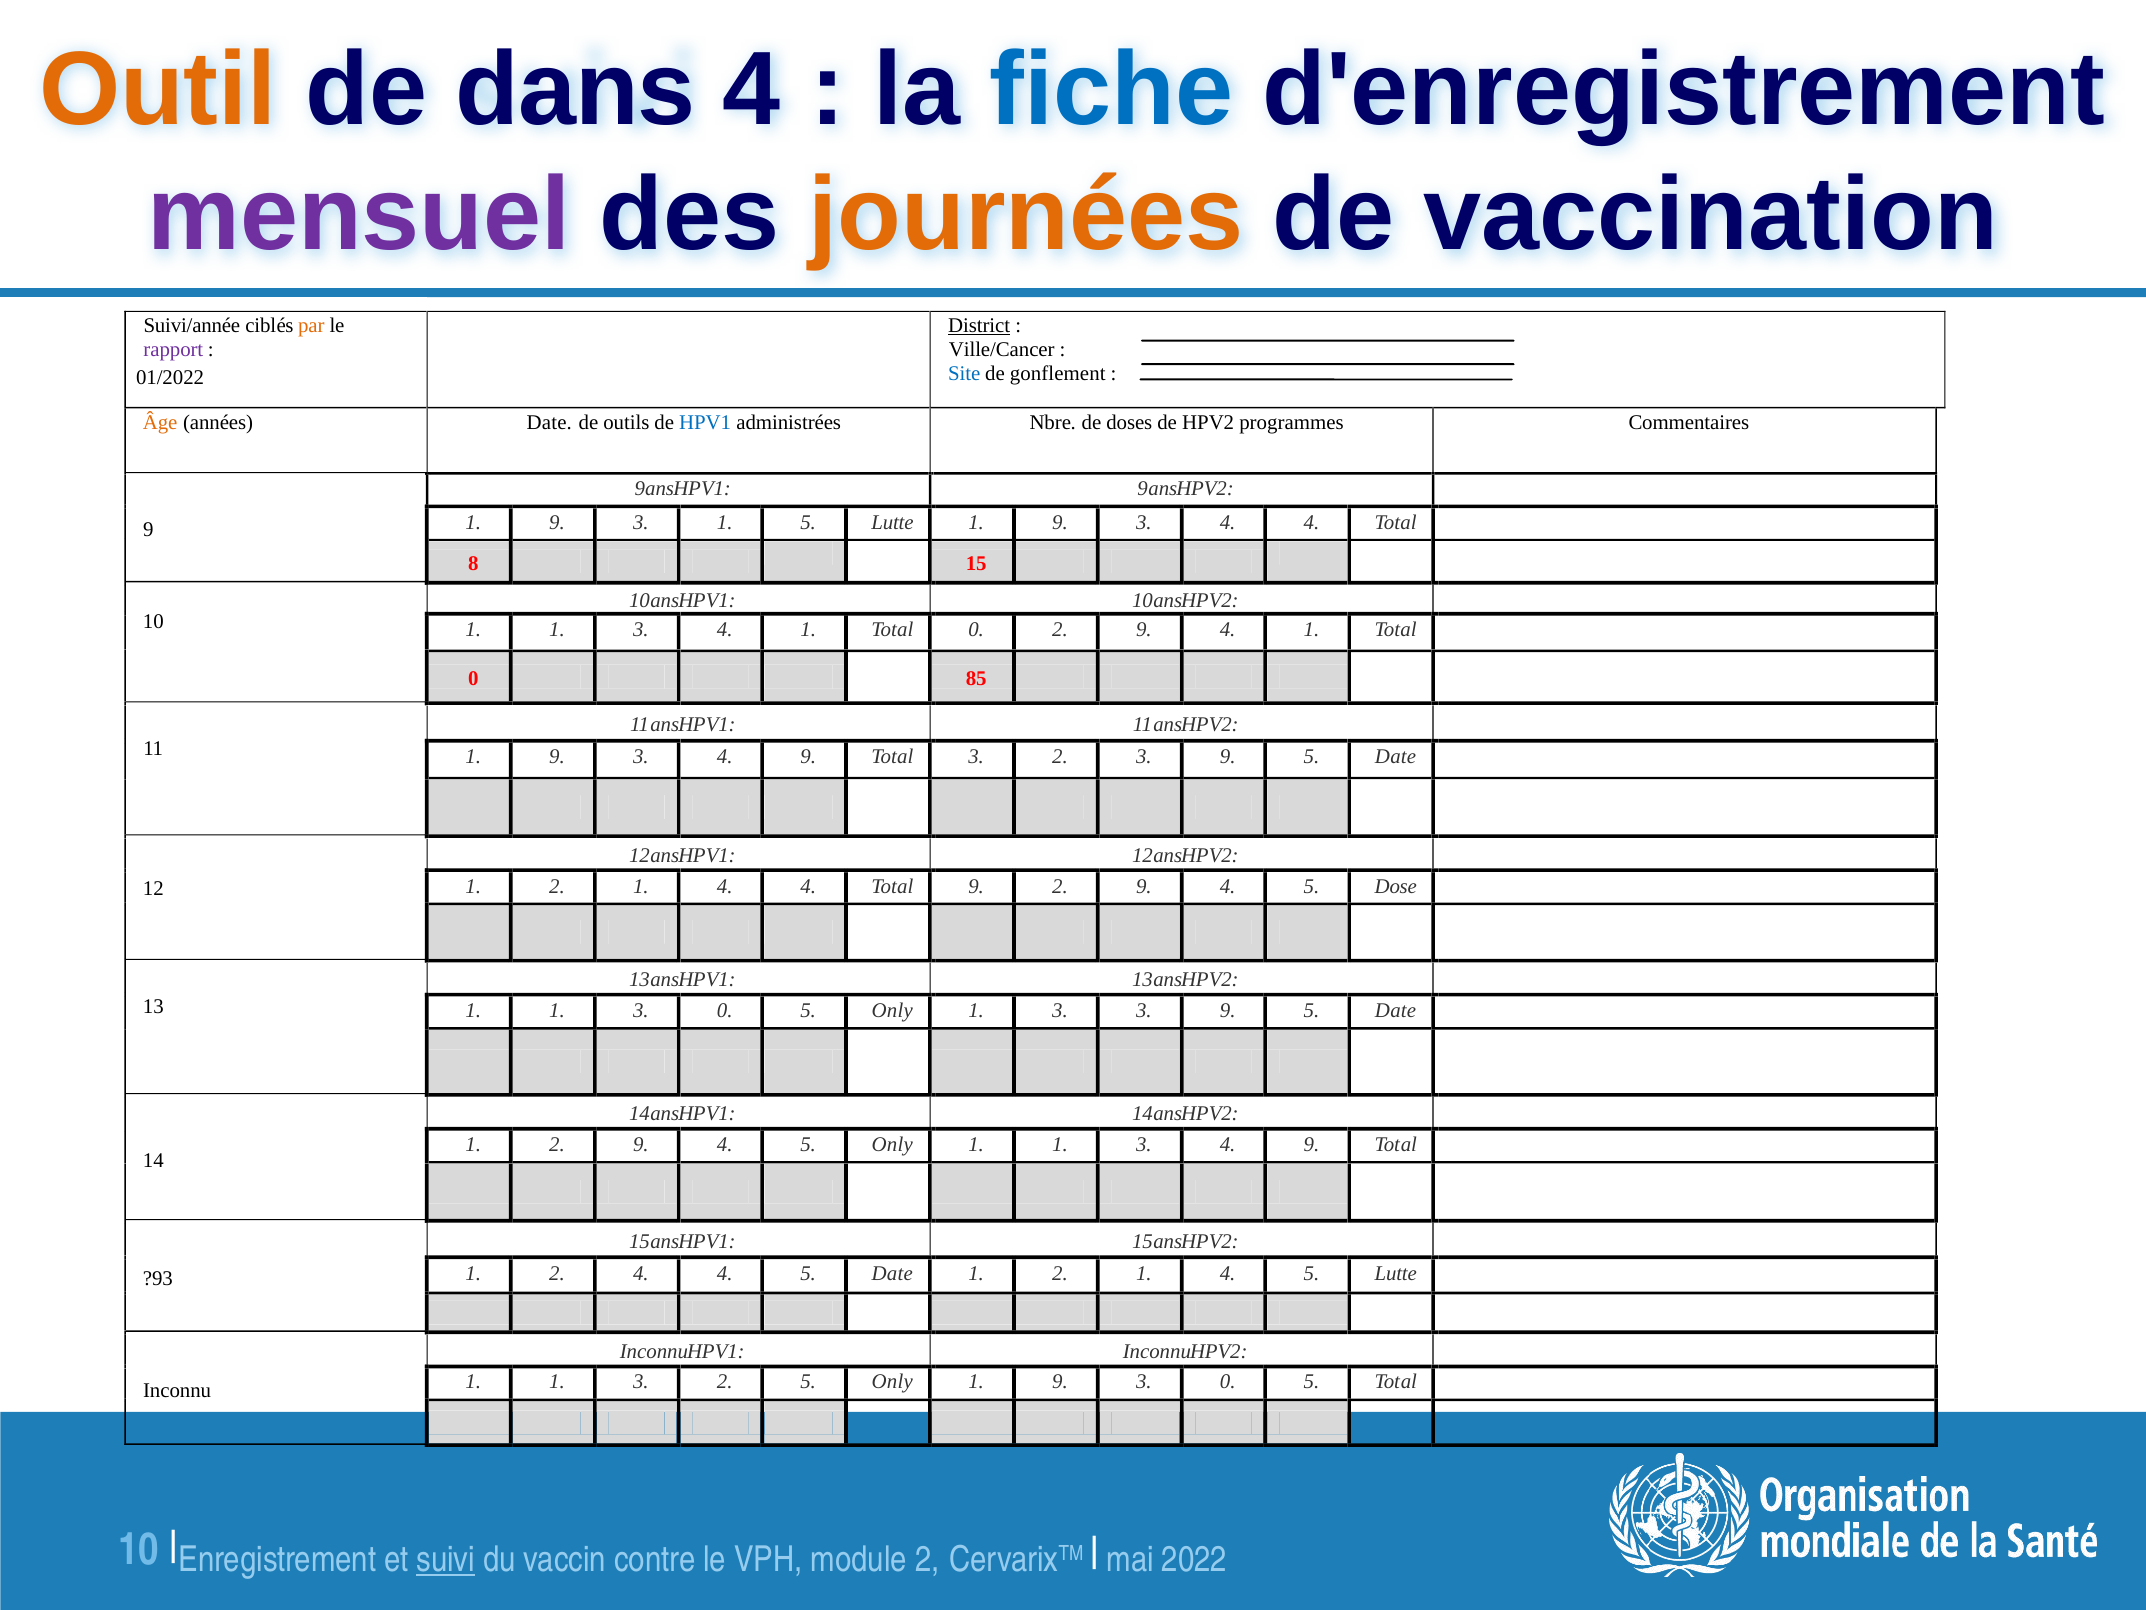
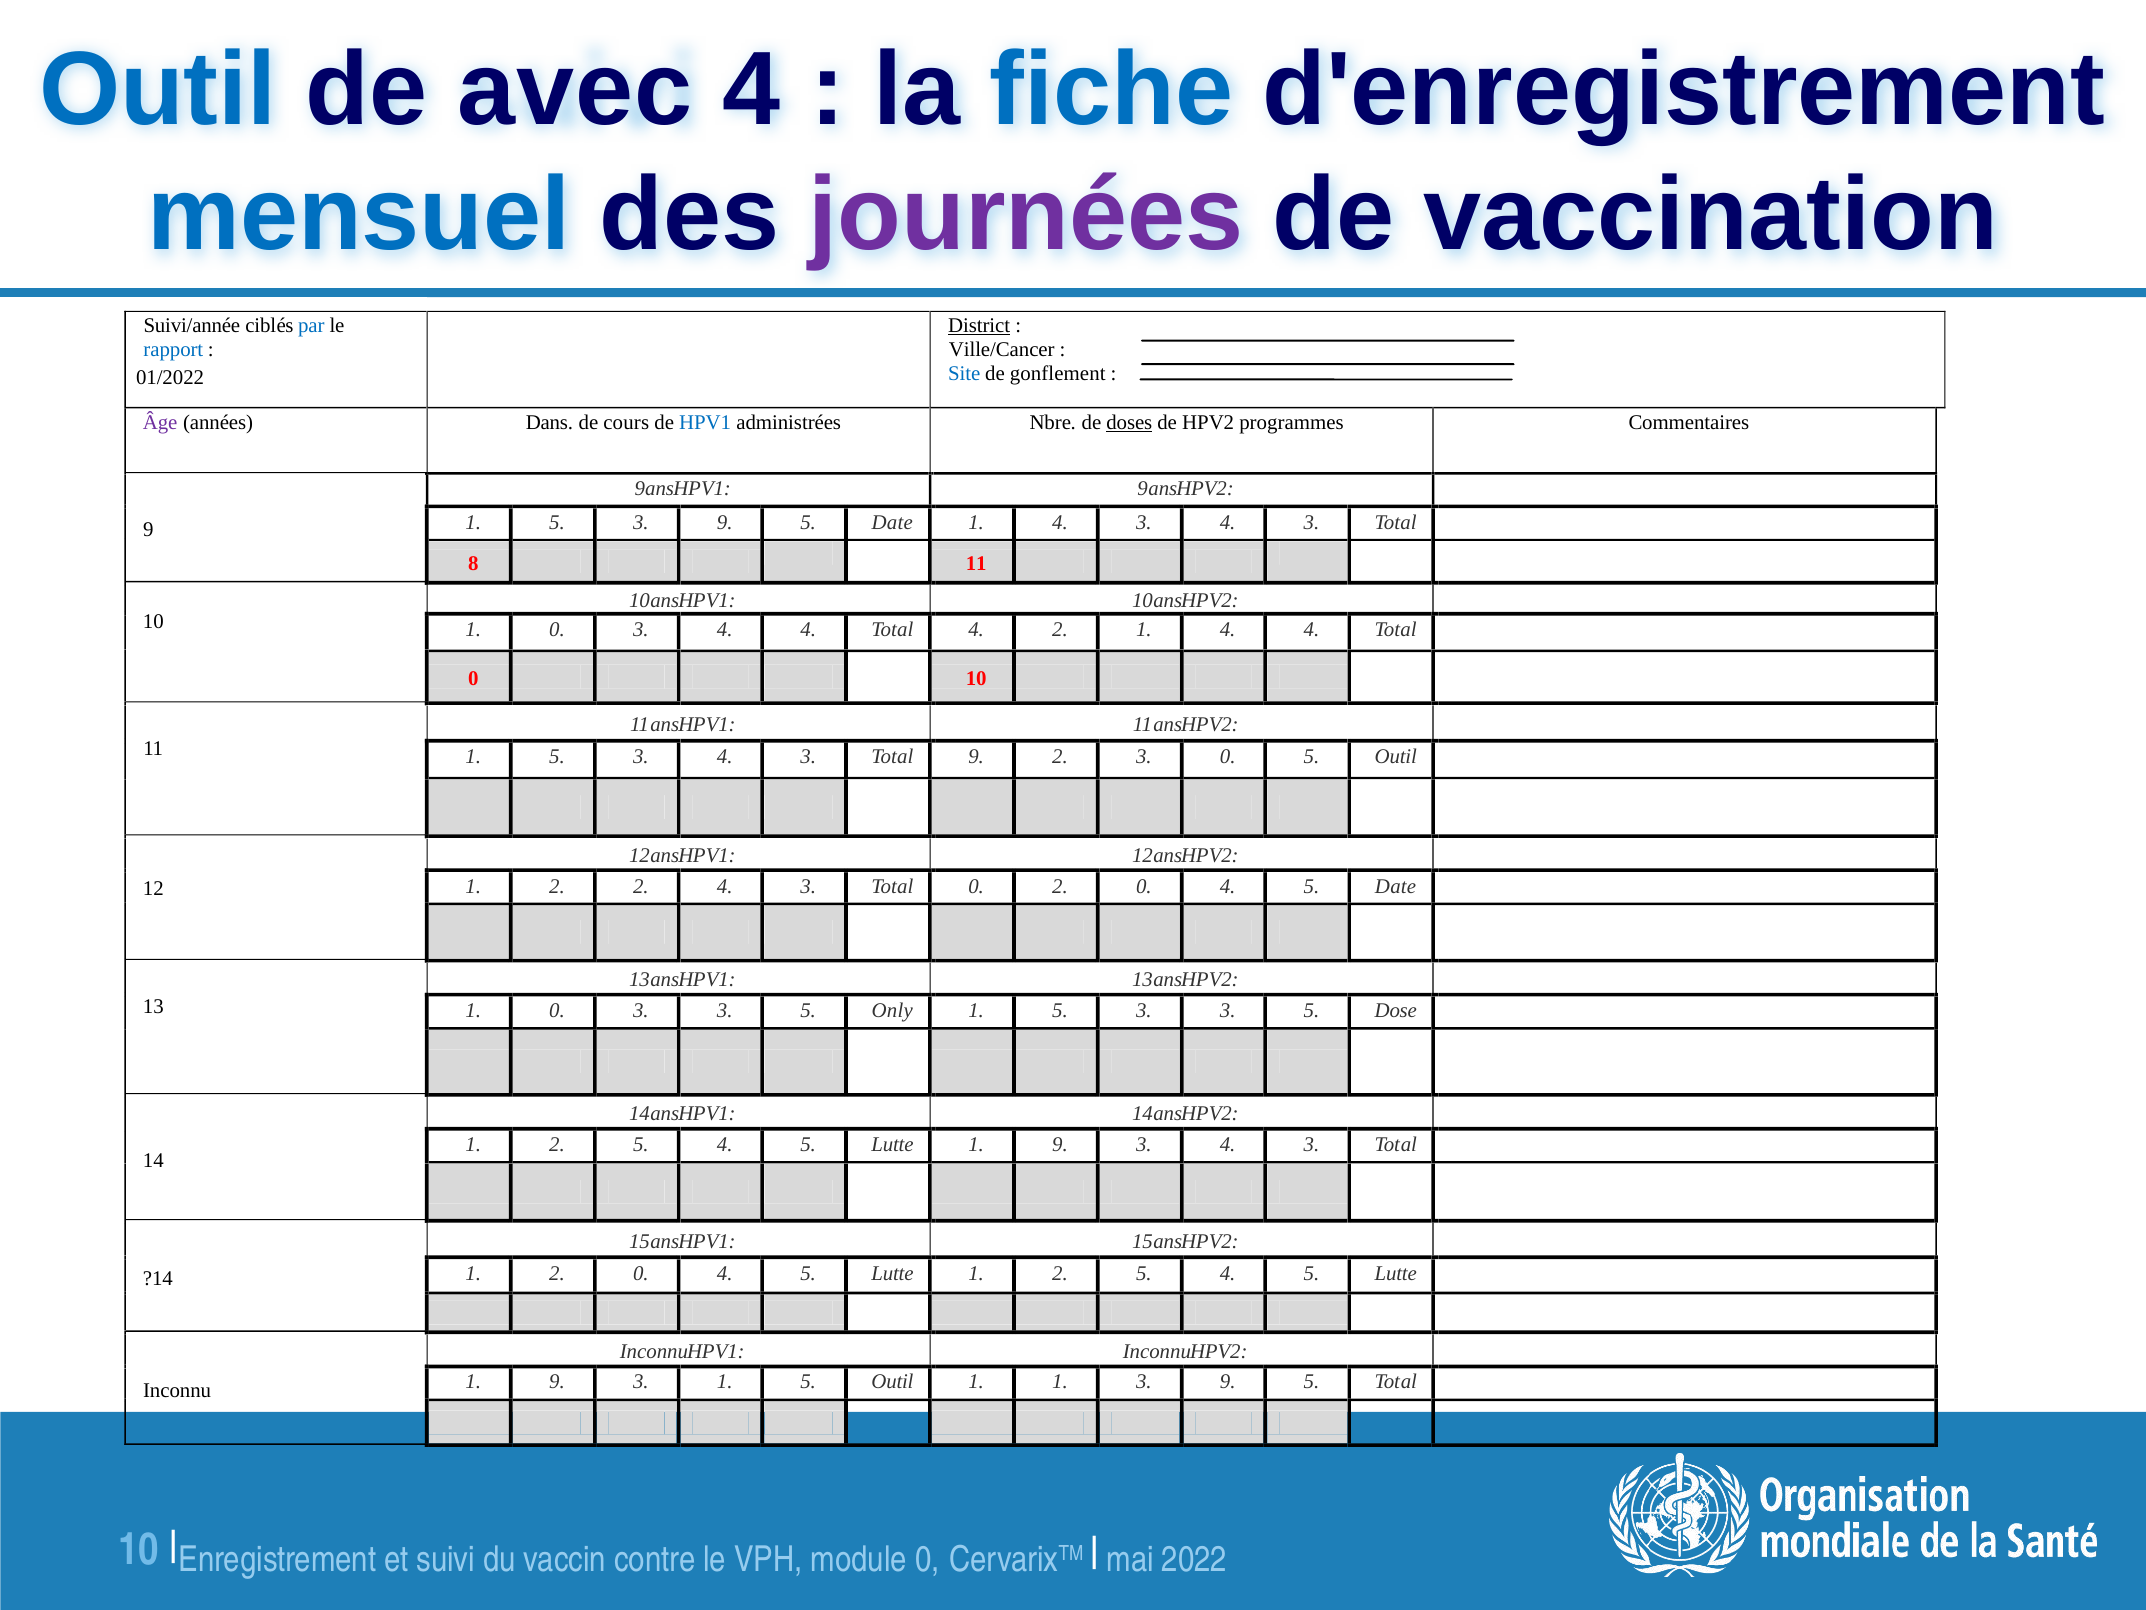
Outil at (158, 90) colour: orange -> blue
dans: dans -> avec
mensuel colour: purple -> blue
journées colour: orange -> purple
par colour: orange -> blue
rapport colour: purple -> blue
Âge colour: orange -> purple
années Date: Date -> Dans
outils: outils -> cours
doses underline: none -> present
9 at (557, 522): 9 -> 5
1 at (725, 522): 1 -> 9
Lutte at (892, 522): Lutte -> Date
9 at (1060, 522): 9 -> 4
4 at (1311, 522): 4 -> 3
8 15: 15 -> 11
1 at (557, 629): 1 -> 0
3 4 1: 1 -> 4
0 at (976, 629): 0 -> 4
9 at (1144, 629): 9 -> 1
1 at (1311, 629): 1 -> 4
0 85: 85 -> 10
9 at (557, 757): 9 -> 5
9 at (808, 757): 9 -> 3
Total 3: 3 -> 9
2 3 9: 9 -> 0
Date at (1396, 757): Date -> Outil
1 at (641, 886): 1 -> 2
4 at (808, 886): 4 -> 3
9 at (976, 886): 9 -> 0
9 at (1144, 886): 9 -> 0
4 5 Dose: Dose -> Date
1 at (557, 1011): 1 -> 0
0 at (725, 1011): 0 -> 3
3 at (1060, 1011): 3 -> 5
9 at (1228, 1011): 9 -> 3
Date at (1396, 1011): Date -> Dose
9 at (641, 1145): 9 -> 5
Only at (892, 1145): Only -> Lutte
1 at (1060, 1145): 1 -> 9
9 at (1311, 1145): 9 -> 3
1 2 4: 4 -> 0
Date at (892, 1273): Date -> Lutte
1 at (1144, 1273): 1 -> 5
?93: ?93 -> ?14
1 at (557, 1382): 1 -> 9
2 at (725, 1382): 2 -> 1
Only at (892, 1382): Only -> Outil
9 at (1060, 1382): 9 -> 1
0 at (1228, 1382): 0 -> 9
suivi underline: present -> none
2 at (927, 1559): 2 -> 0
